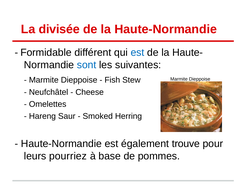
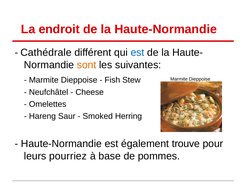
divisée: divisée -> endroit
Formidable: Formidable -> Cathédrale
sont colour: blue -> orange
